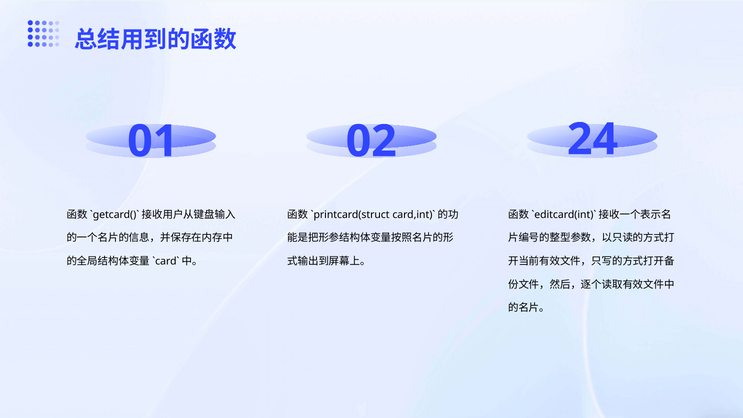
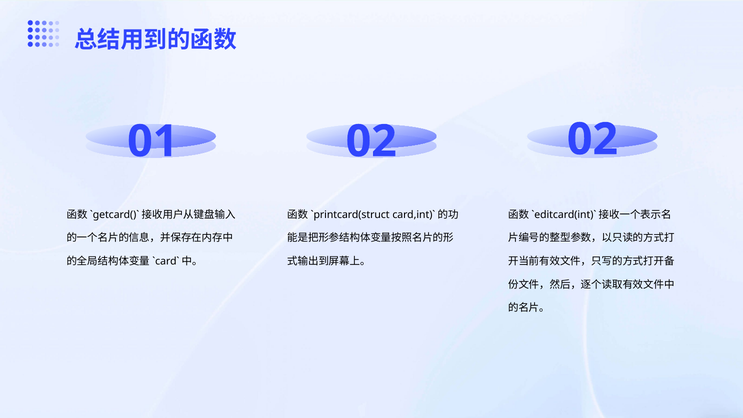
02 24: 24 -> 02
